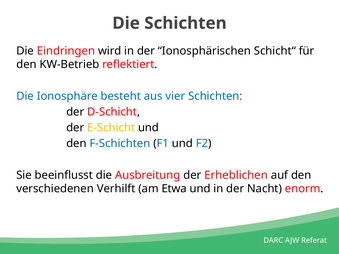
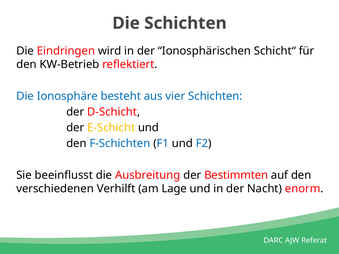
Erheblichen: Erheblichen -> Bestimmten
Etwa: Etwa -> Lage
